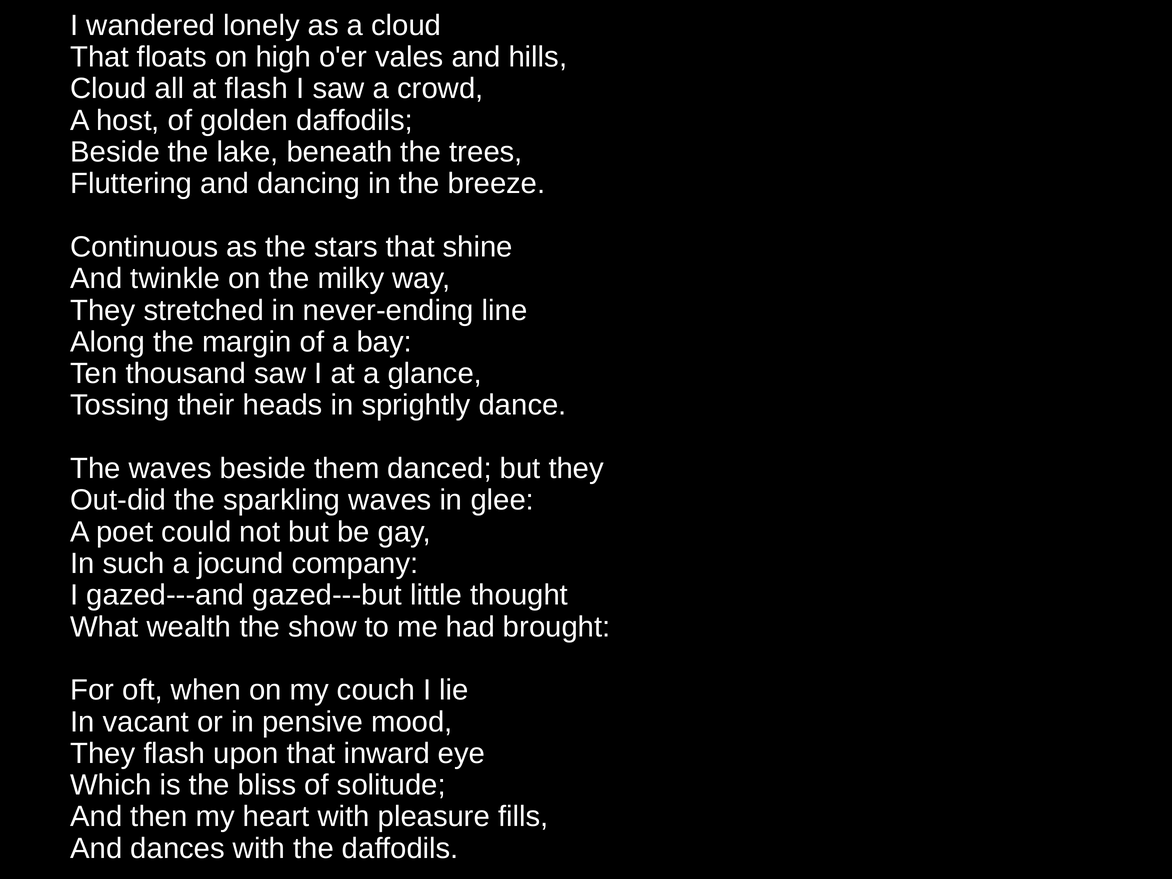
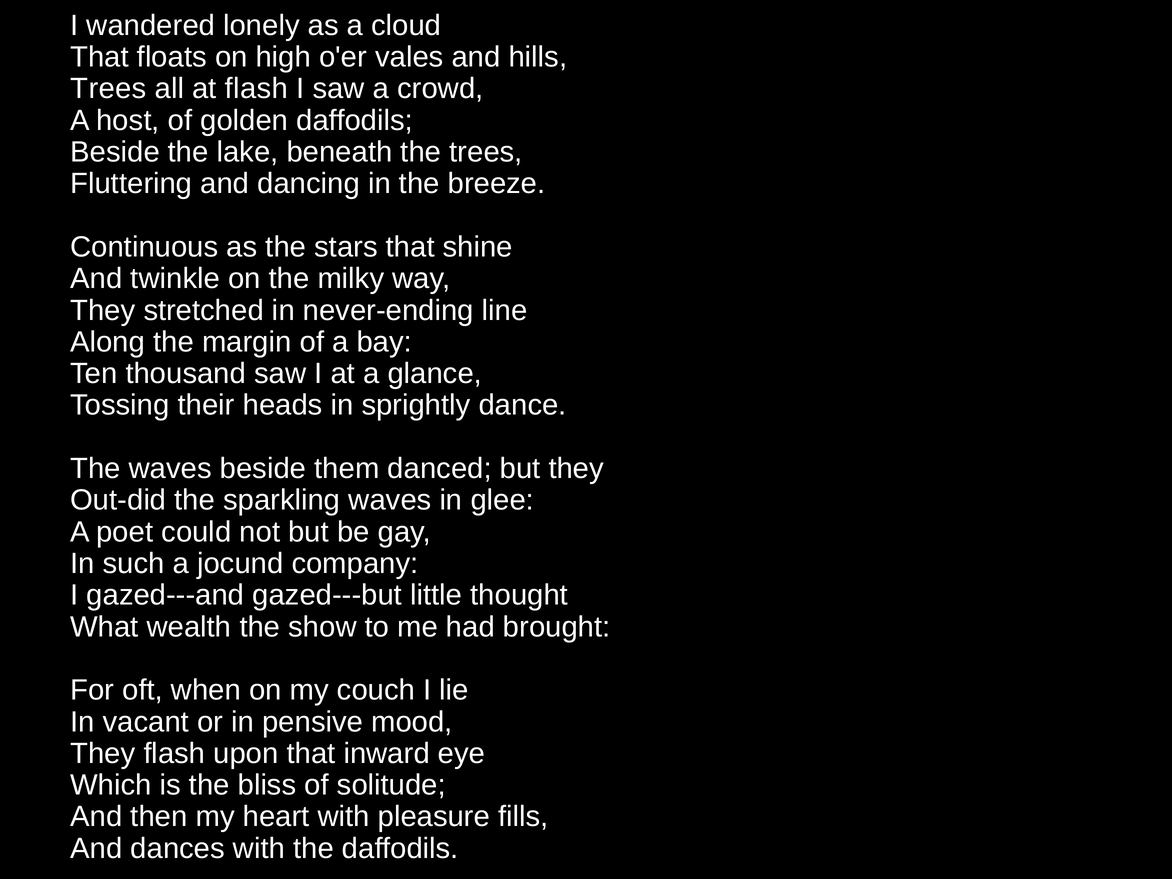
Cloud at (109, 89): Cloud -> Trees
